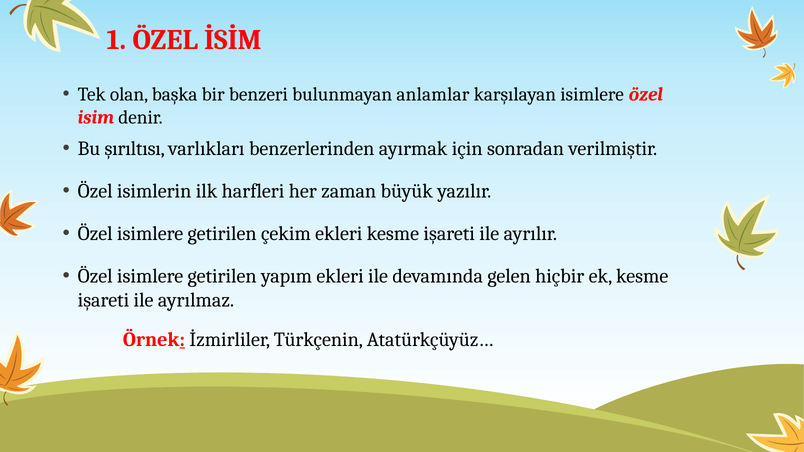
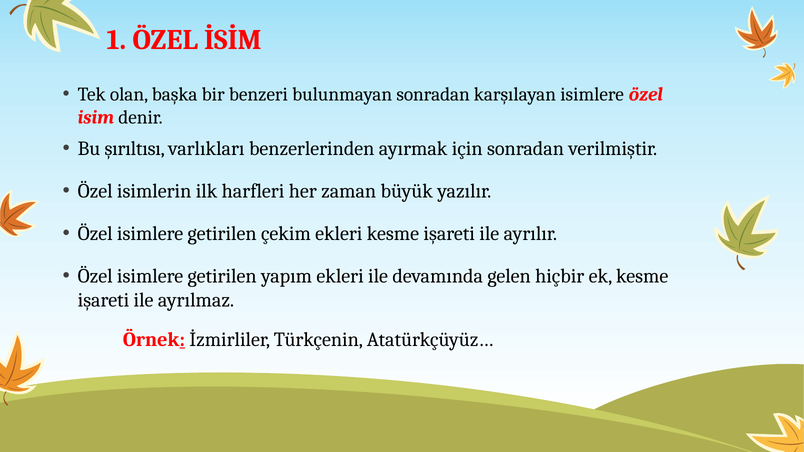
bulunmayan anlamlar: anlamlar -> sonradan
